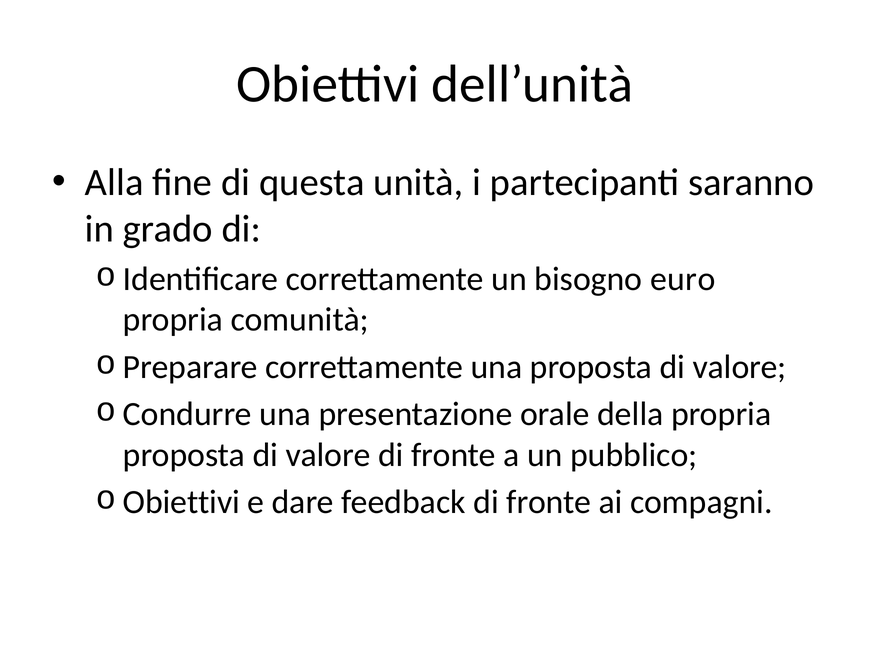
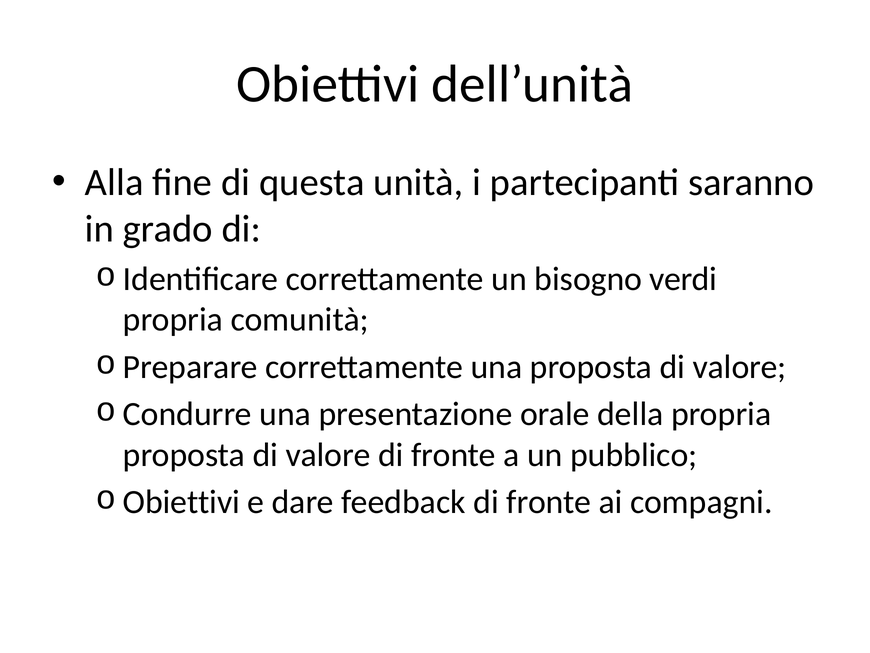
euro: euro -> verdi
